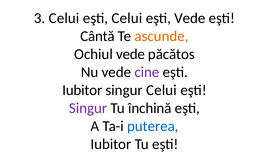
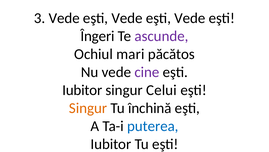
3 Celui: Celui -> Vede
Celui at (127, 18): Celui -> Vede
Cântă: Cântă -> Îngeri
ascunde colour: orange -> purple
Ochiul vede: vede -> mari
Singur at (88, 108) colour: purple -> orange
